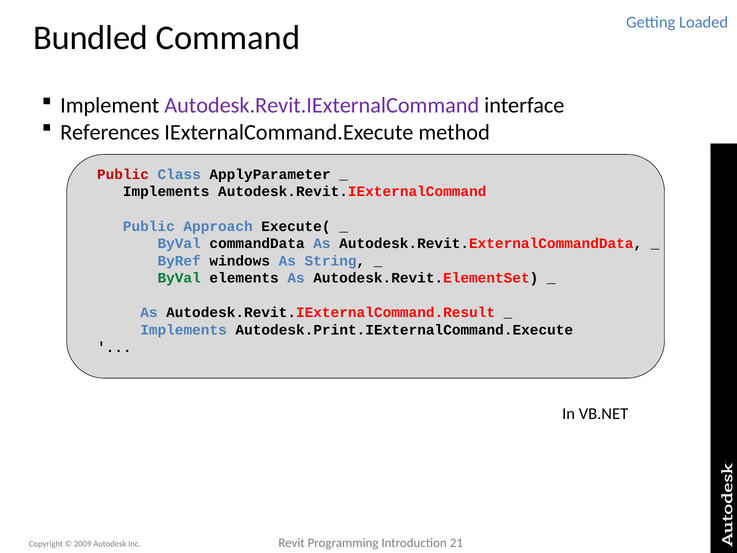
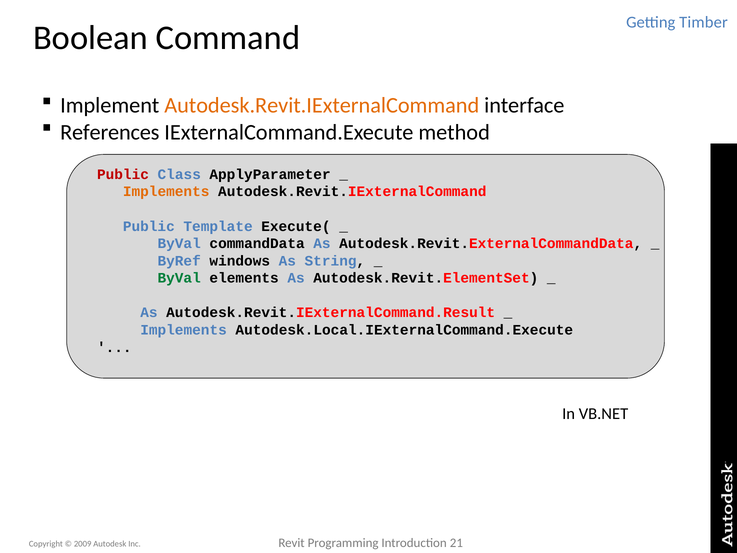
Loaded: Loaded -> Timber
Bundled: Bundled -> Boolean
Autodesk.Revit.IExternalCommand at (322, 105) colour: purple -> orange
Implements at (166, 192) colour: black -> orange
Approach: Approach -> Template
Autodesk.Print.IExternalCommand.Execute: Autodesk.Print.IExternalCommand.Execute -> Autodesk.Local.IExternalCommand.Execute
